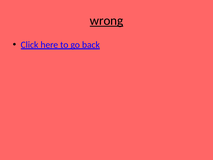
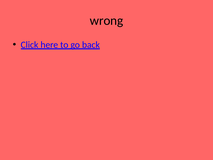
wrong underline: present -> none
